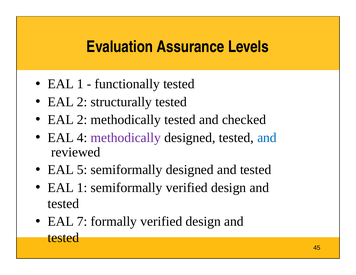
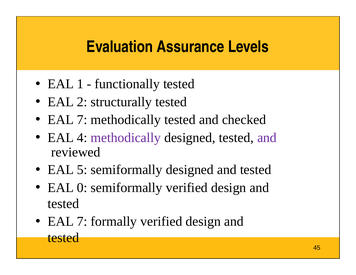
2 at (82, 120): 2 -> 7
and at (267, 138) colour: blue -> purple
1 at (82, 188): 1 -> 0
